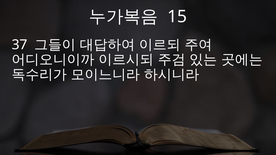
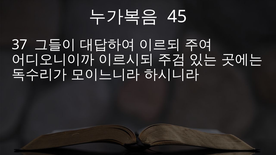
15: 15 -> 45
